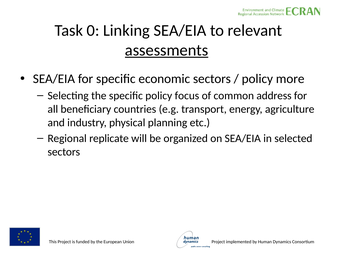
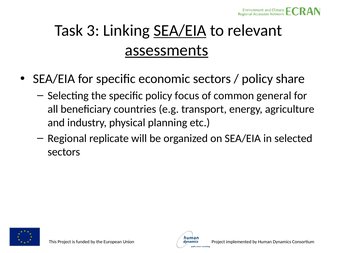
0: 0 -> 3
SEA/EIA at (180, 31) underline: none -> present
more: more -> share
address: address -> general
